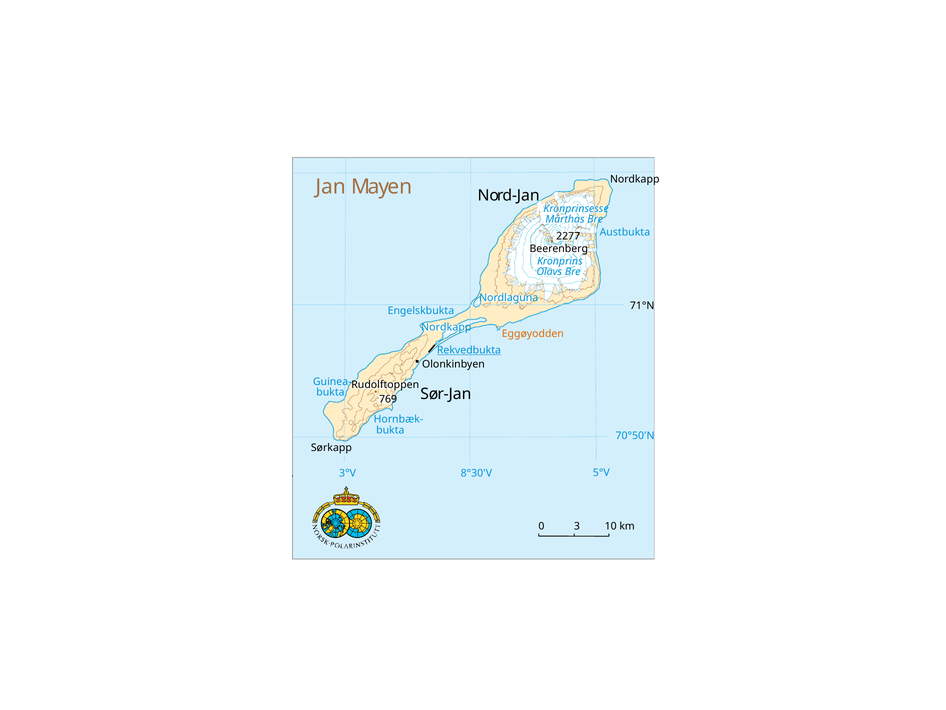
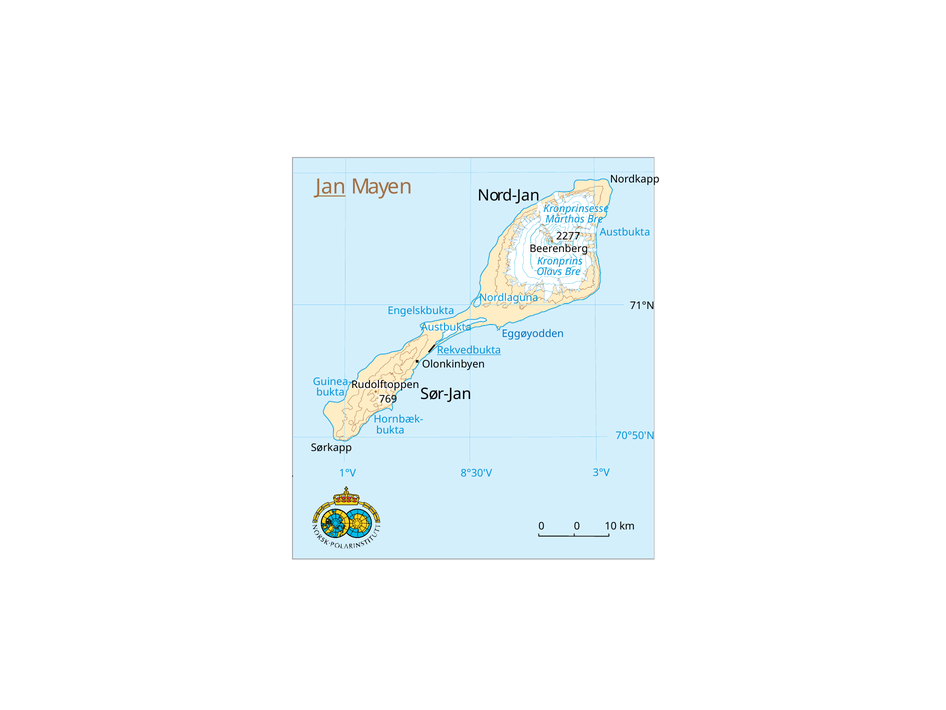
Jan underline: none -> present
Nordkapp at (446, 327): Nordkapp -> Austbukta
Eggøyodden colour: orange -> blue
5°V: 5°V -> 3°V
3°V: 3°V -> 1°V
0 3: 3 -> 0
